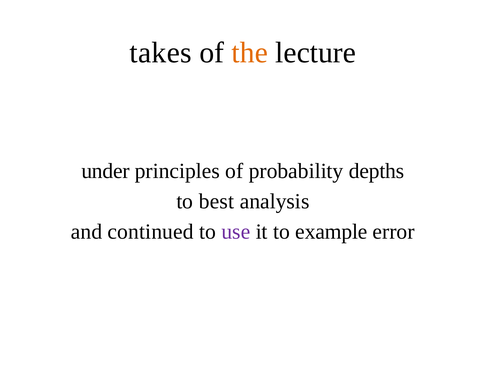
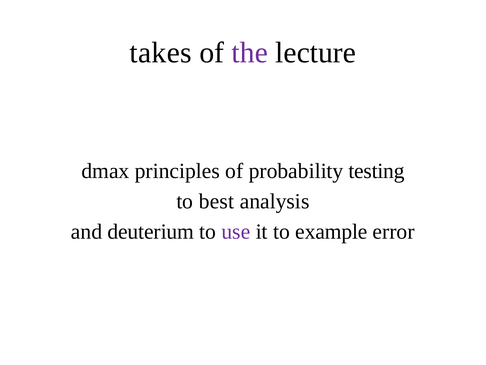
the colour: orange -> purple
under: under -> dmax
depths: depths -> testing
continued: continued -> deuterium
